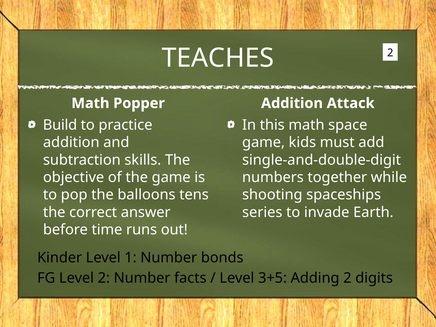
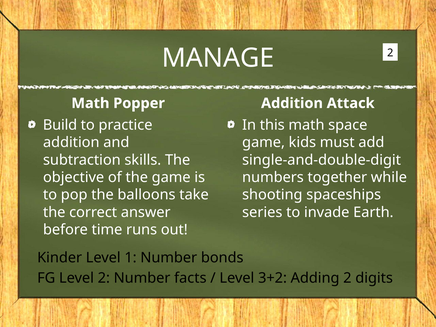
TEACHES: TEACHES -> MANAGE
tens: tens -> take
3+5: 3+5 -> 3+2
